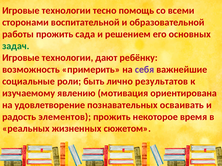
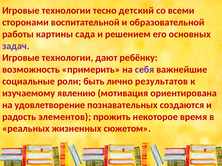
помощь: помощь -> детский
работы прожить: прожить -> картины
задач colour: green -> purple
осваивать: осваивать -> создаются
